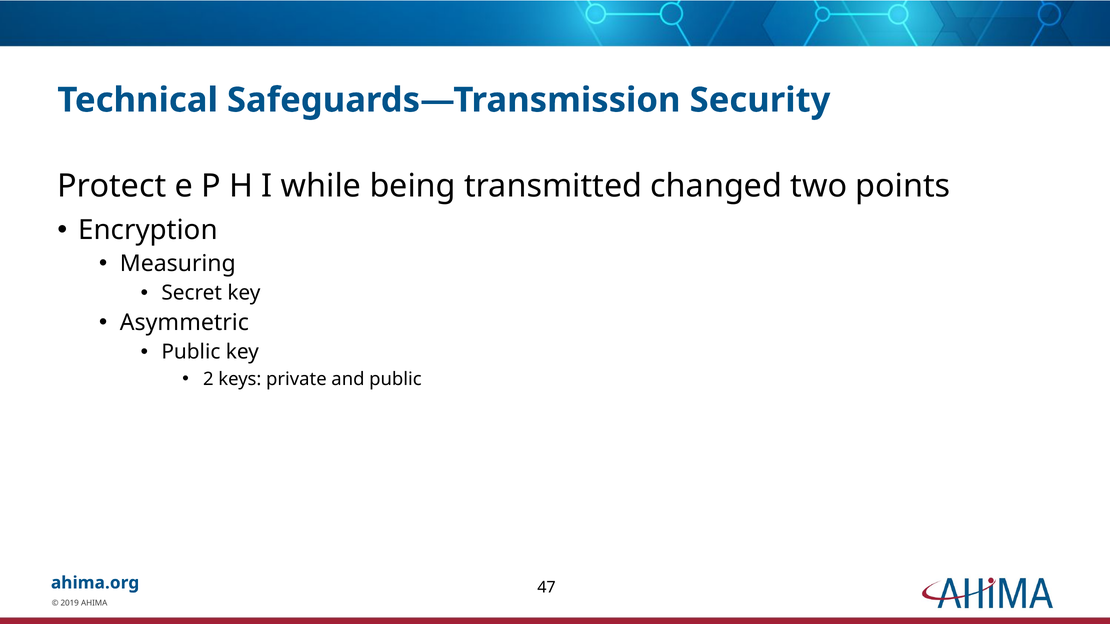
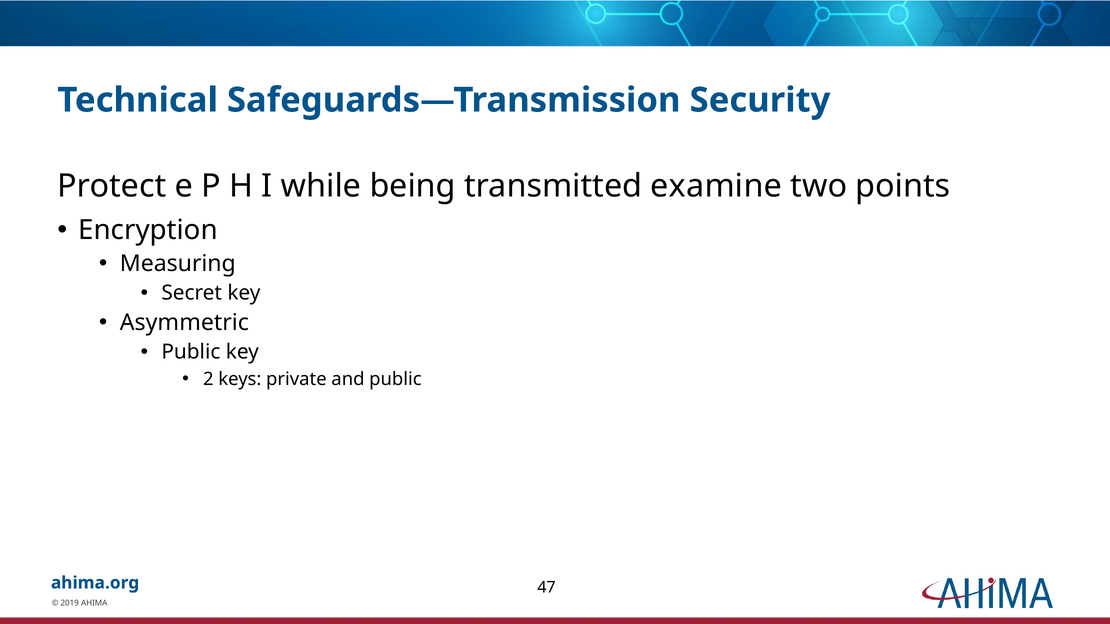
changed: changed -> examine
